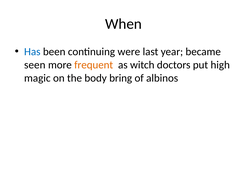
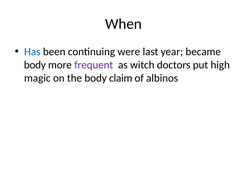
seen at (35, 65): seen -> body
frequent colour: orange -> purple
bring: bring -> claim
